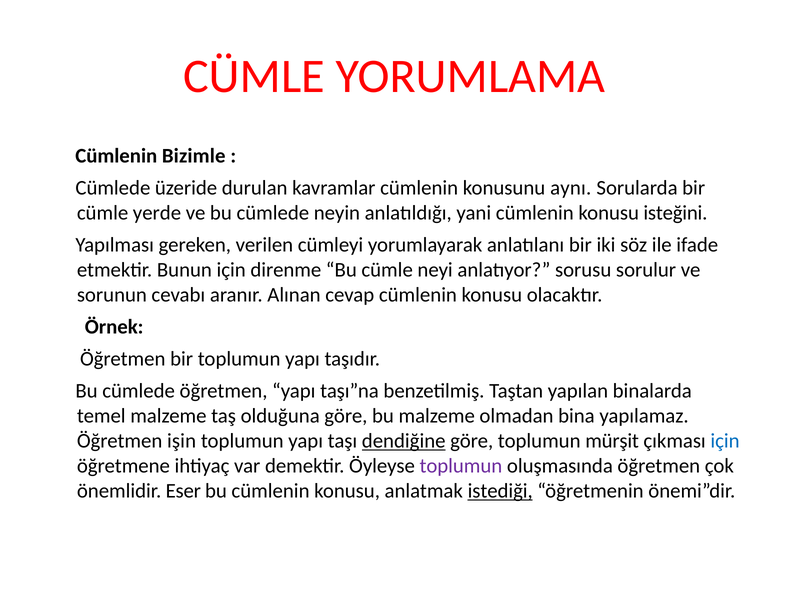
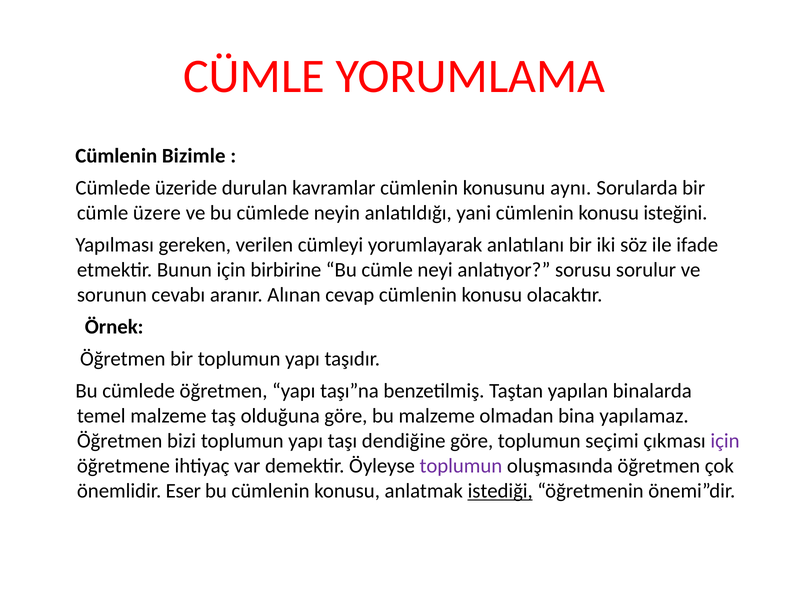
yerde: yerde -> üzere
direnme: direnme -> birbirine
işin: işin -> bizi
dendiğine underline: present -> none
mürşit: mürşit -> seçimi
için at (725, 441) colour: blue -> purple
